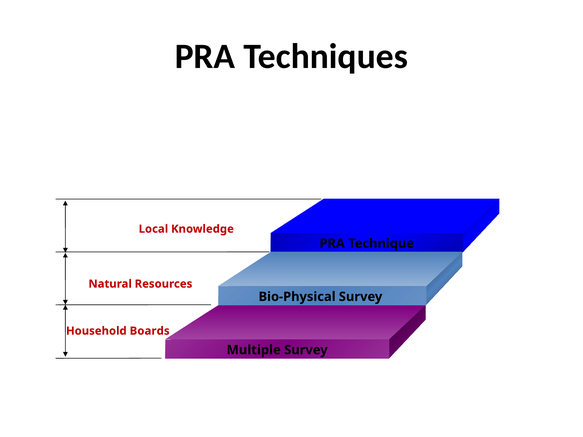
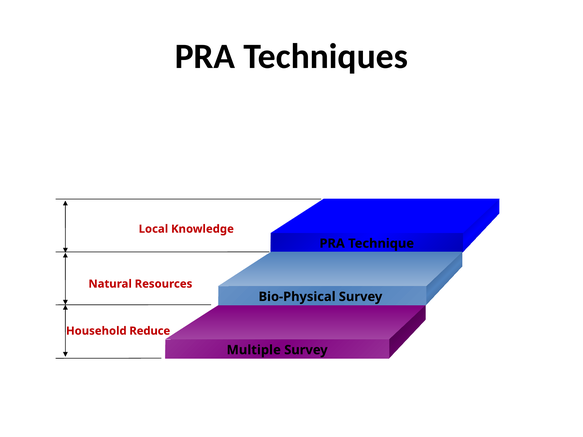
Boards: Boards -> Reduce
